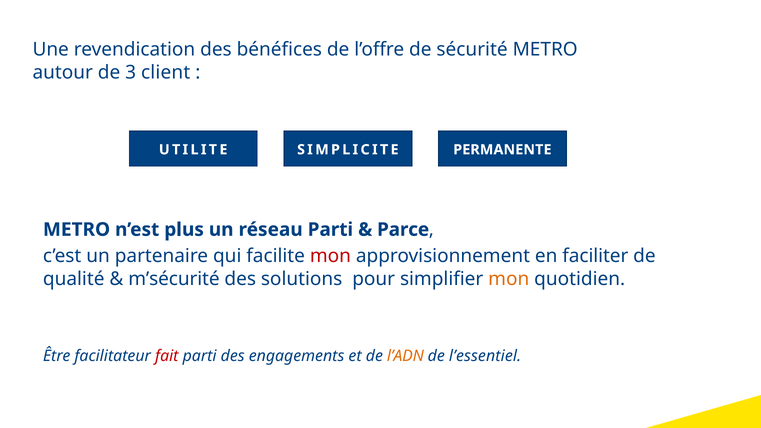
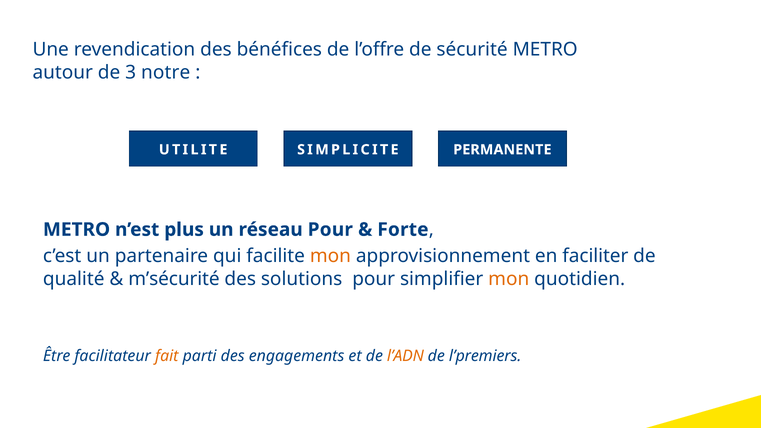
client: client -> notre
réseau Parti: Parti -> Pour
Parce: Parce -> Forte
mon at (330, 256) colour: red -> orange
fait colour: red -> orange
l’essentiel: l’essentiel -> l’premiers
